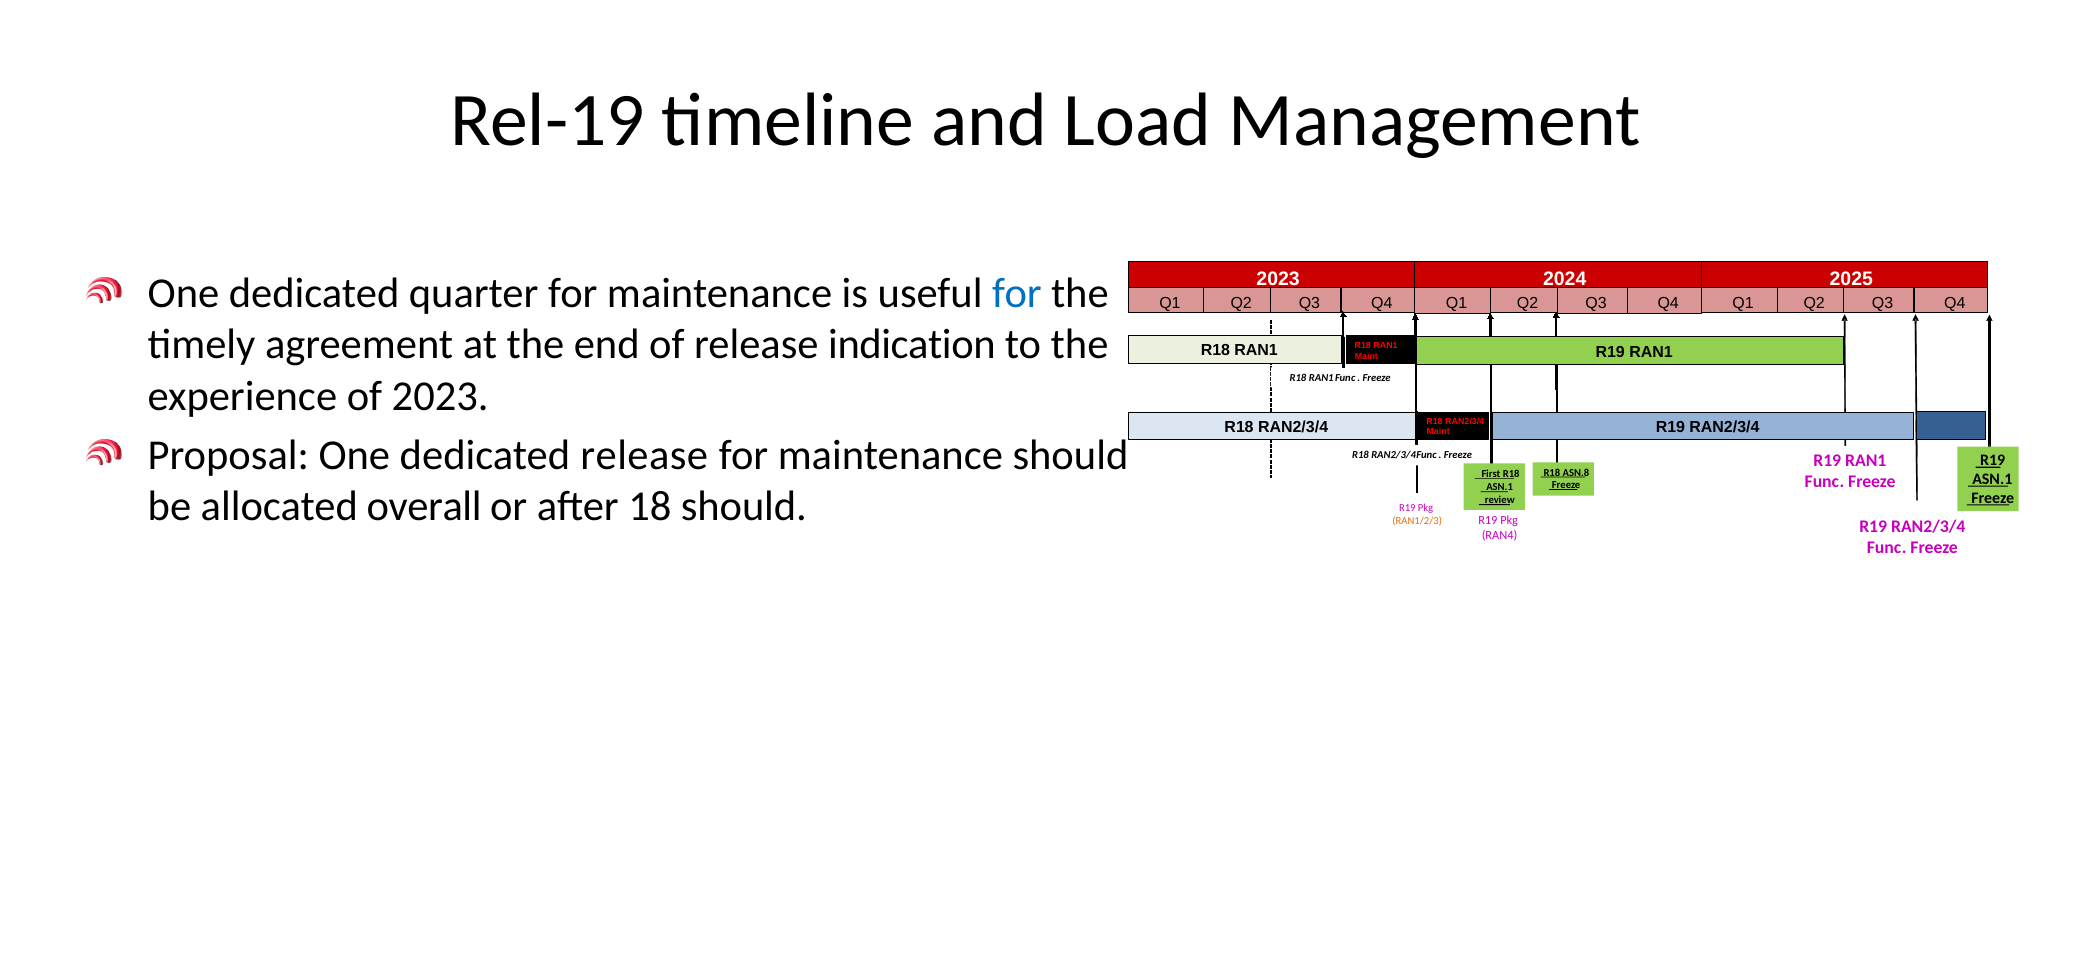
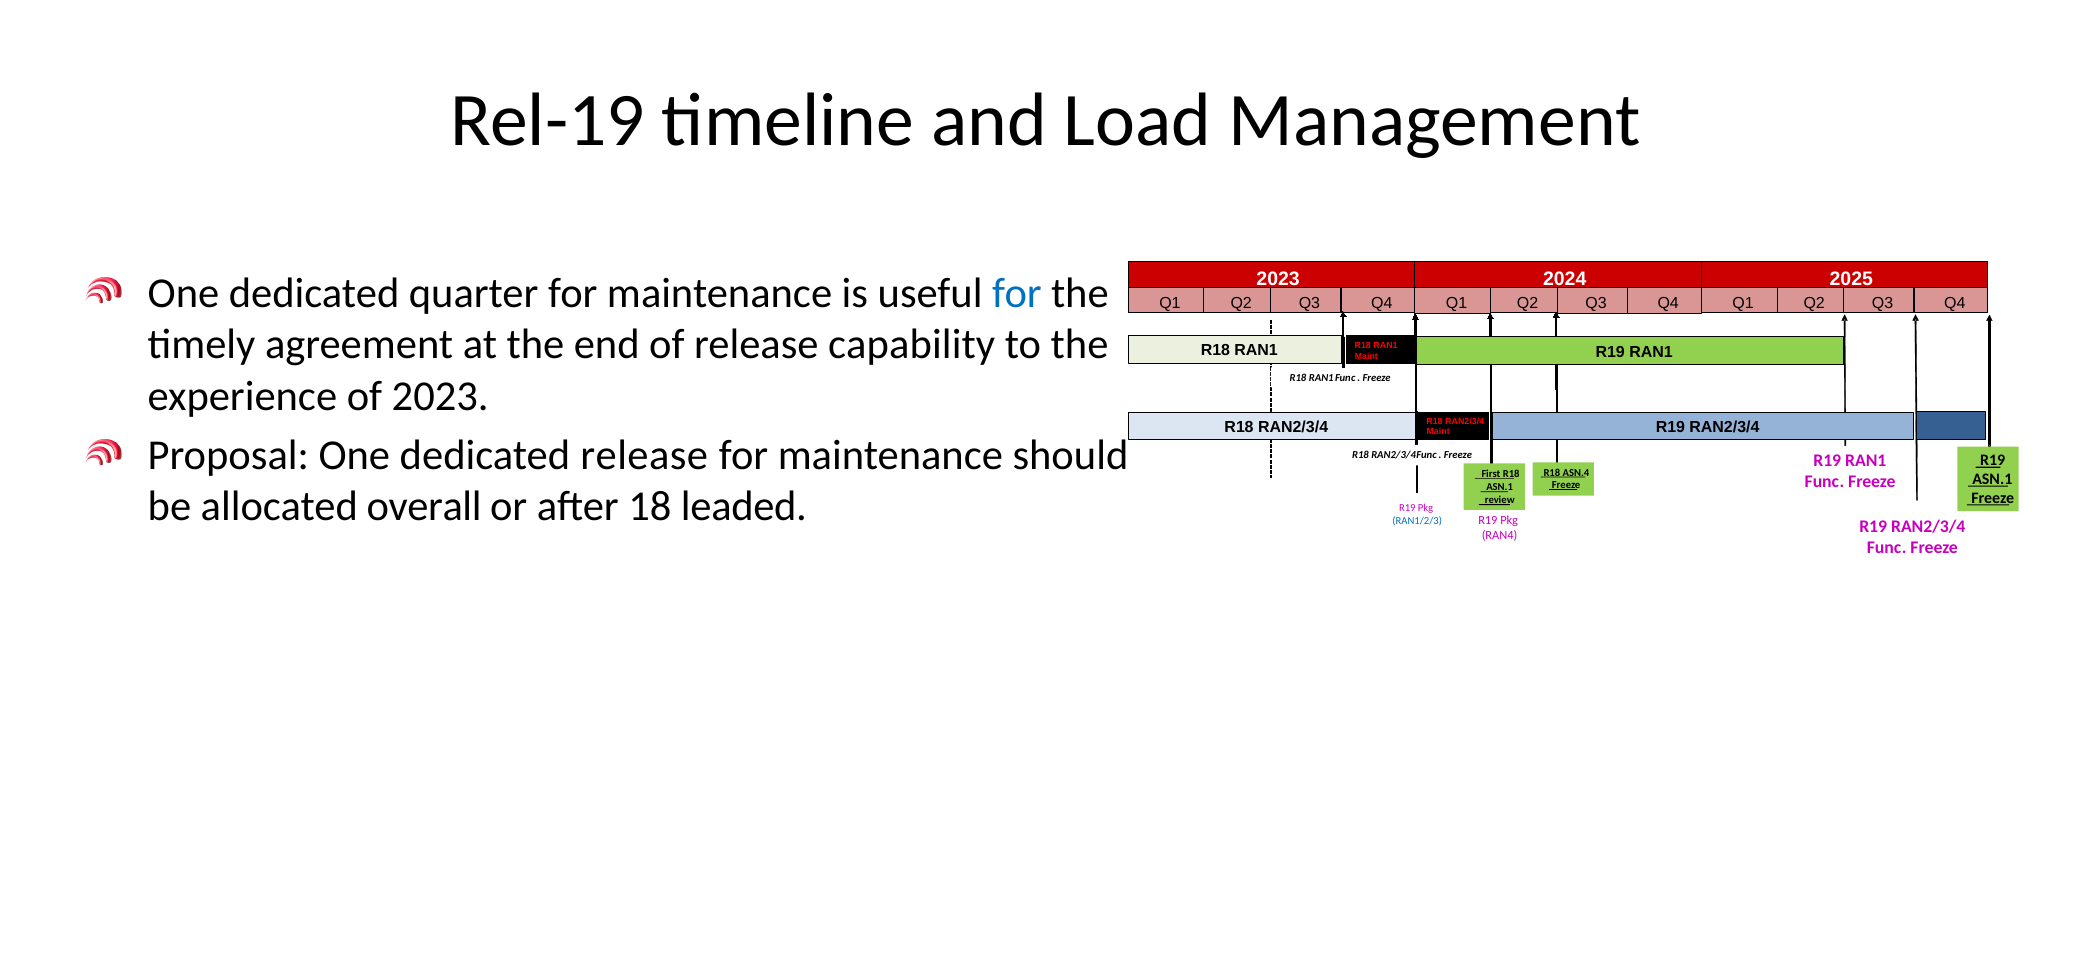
indication: indication -> capability
ASN.8: ASN.8 -> ASN.4
18 should: should -> leaded
RAN1/2/3 colour: orange -> blue
